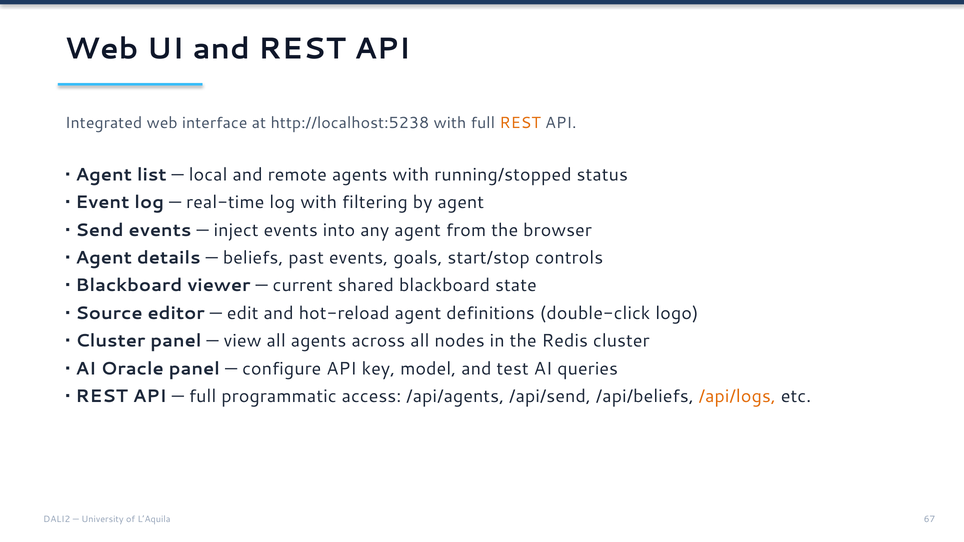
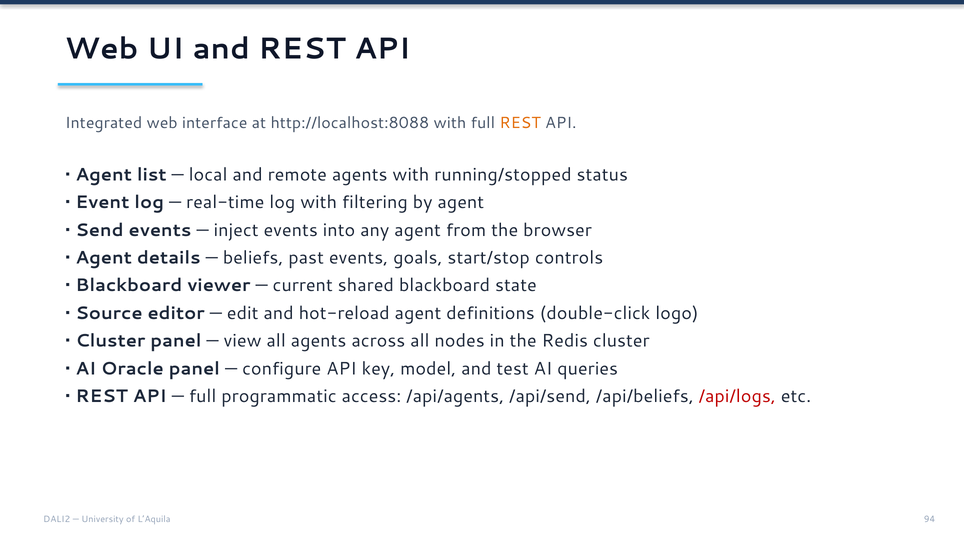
http://localhost:5238: http://localhost:5238 -> http://localhost:8088
/api/logs colour: orange -> red
67: 67 -> 94
